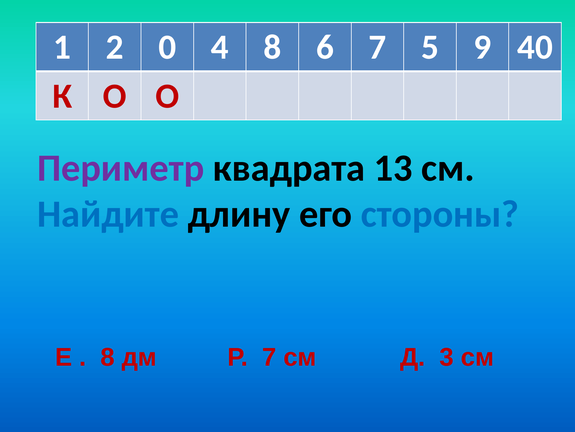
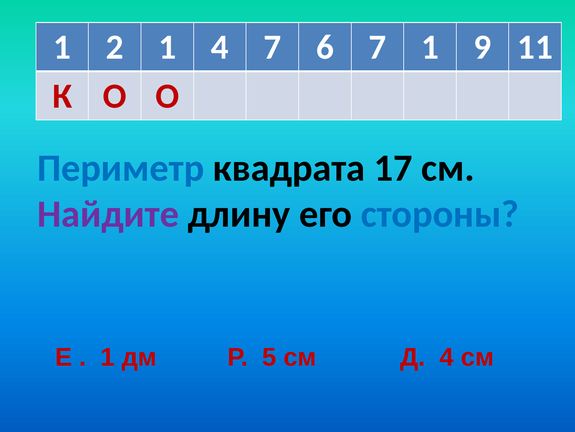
2 0: 0 -> 1
4 8: 8 -> 7
7 5: 5 -> 1
40: 40 -> 11
Периметр colour: purple -> blue
13: 13 -> 17
Найдите colour: blue -> purple
8 at (108, 357): 8 -> 1
Р 7: 7 -> 5
Д 3: 3 -> 4
